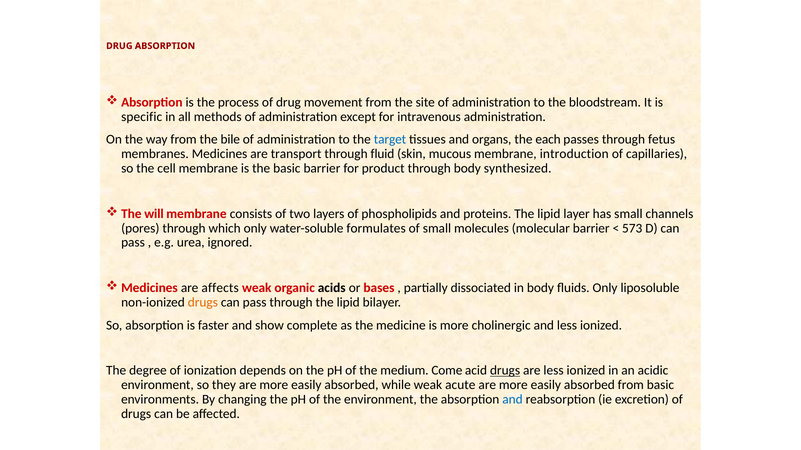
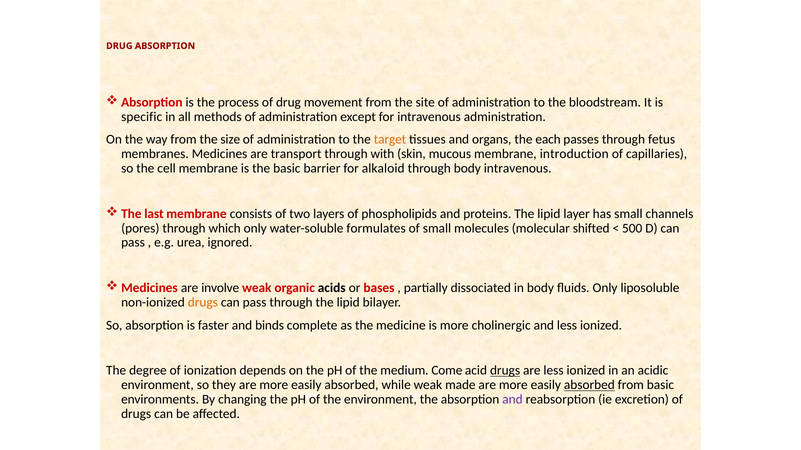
bile: bile -> size
target colour: blue -> orange
fluid: fluid -> with
product: product -> alkaloid
body synthesized: synthesized -> intravenous
will: will -> last
molecular barrier: barrier -> shifted
573: 573 -> 500
affects: affects -> involve
show: show -> binds
acute: acute -> made
absorbed at (589, 385) underline: none -> present
and at (513, 400) colour: blue -> purple
